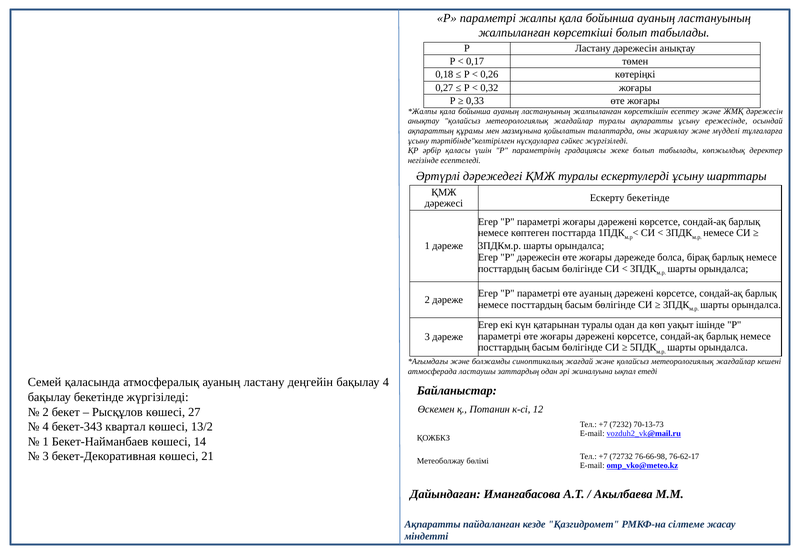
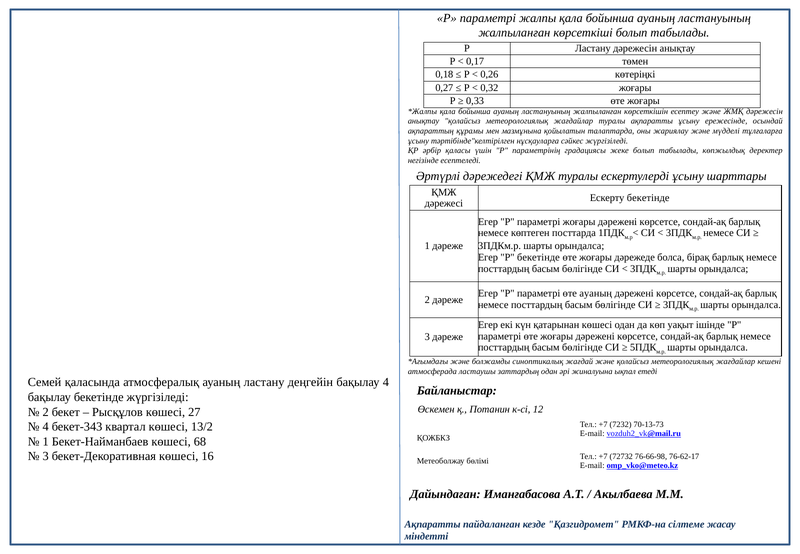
P дәрежесін: дәрежесін -> бекетінде
қатарынан туралы: туралы -> көшесі
14: 14 -> 68
21: 21 -> 16
